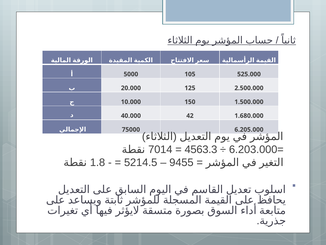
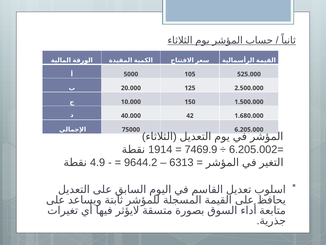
7014: 7014 -> 1914
4563.3: 4563.3 -> 7469.9
6.203.000: 6.203.000 -> 6.205.002
1.8: 1.8 -> 4.9
5214.5: 5214.5 -> 9644.2
9455: 9455 -> 6313
